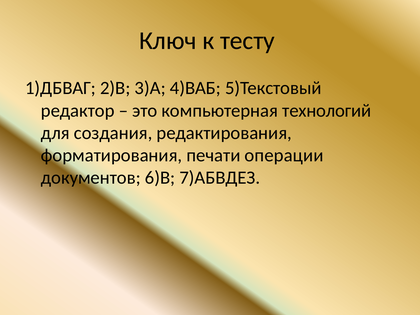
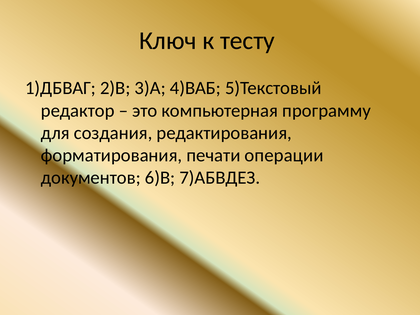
технологий: технологий -> программу
